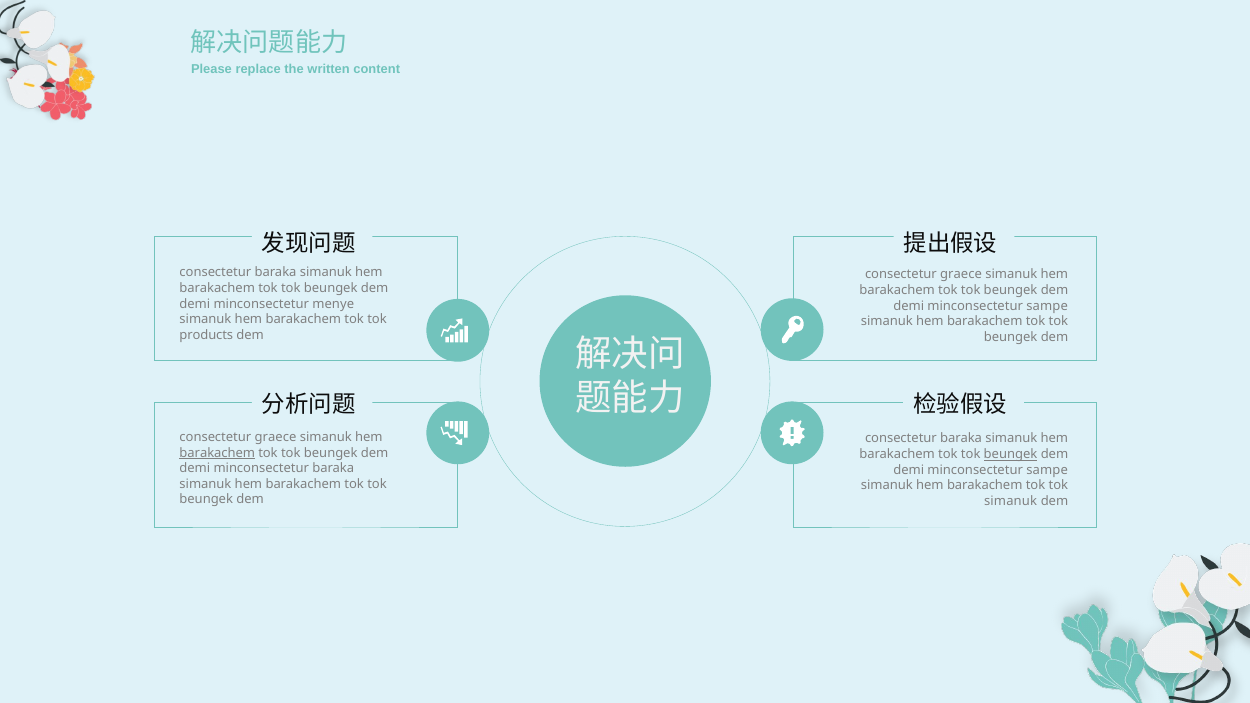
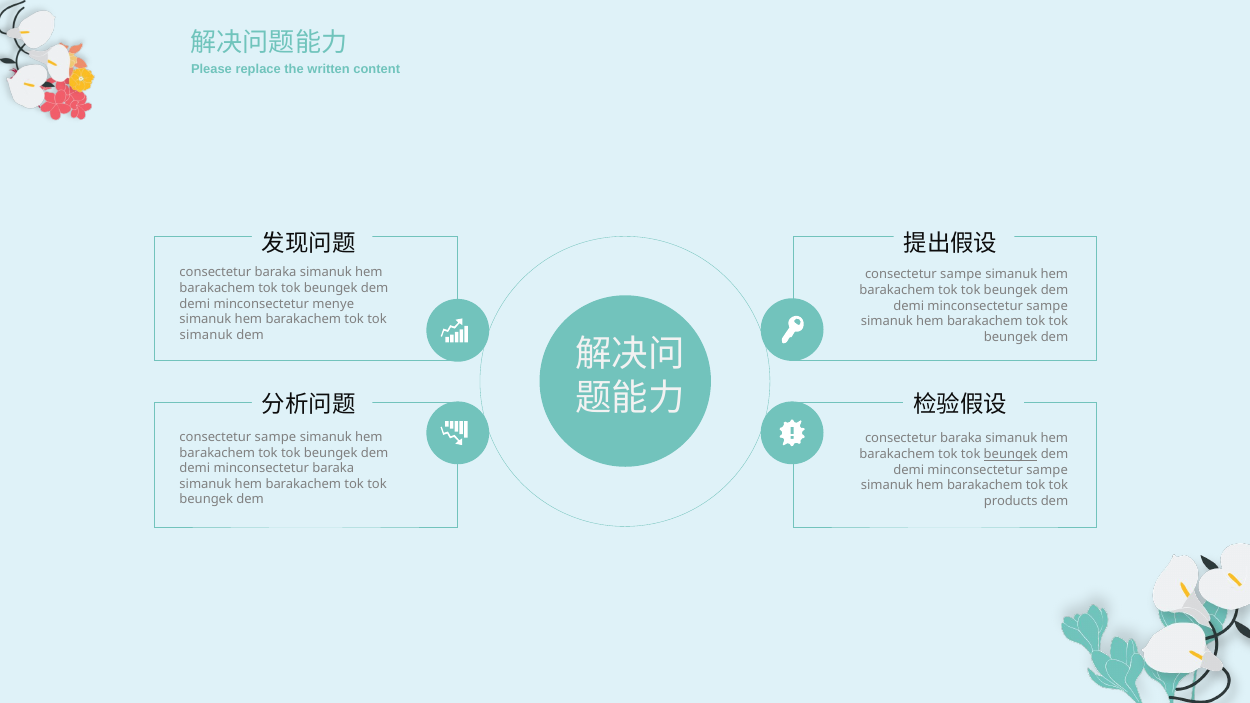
graece at (961, 275): graece -> sampe
products at (206, 335): products -> simanuk
graece at (276, 437): graece -> sampe
barakachem at (217, 453) underline: present -> none
simanuk at (1011, 501): simanuk -> products
